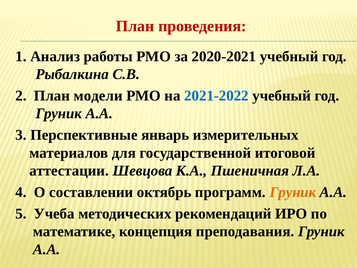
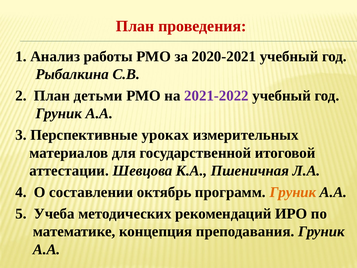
модели: модели -> детьми
2021-2022 colour: blue -> purple
январь: январь -> уроках
